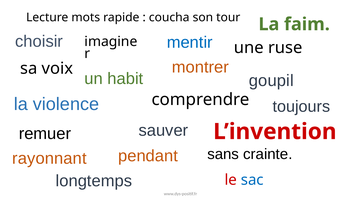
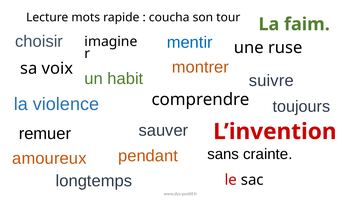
goupil: goupil -> suivre
rayonnant: rayonnant -> amoureux
sac colour: blue -> black
